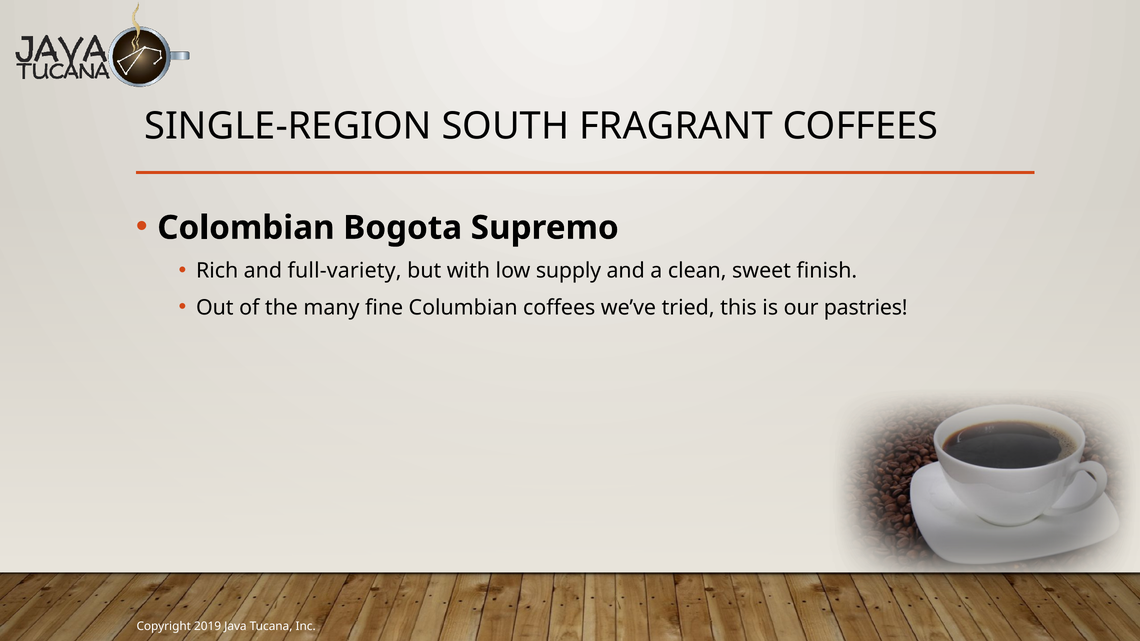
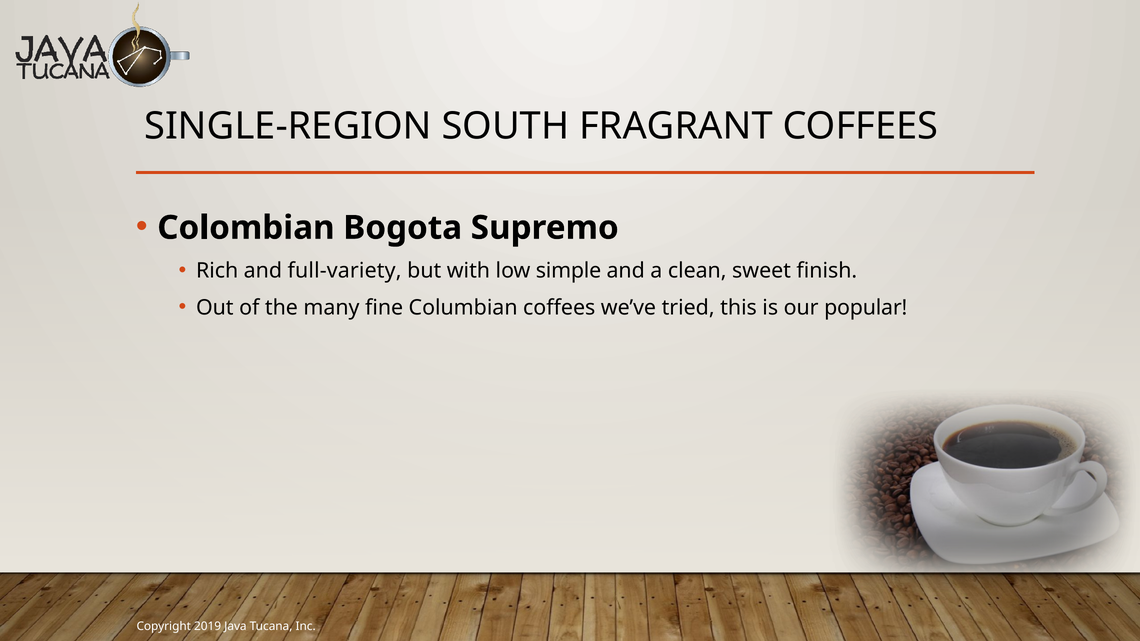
supply: supply -> simple
pastries: pastries -> popular
